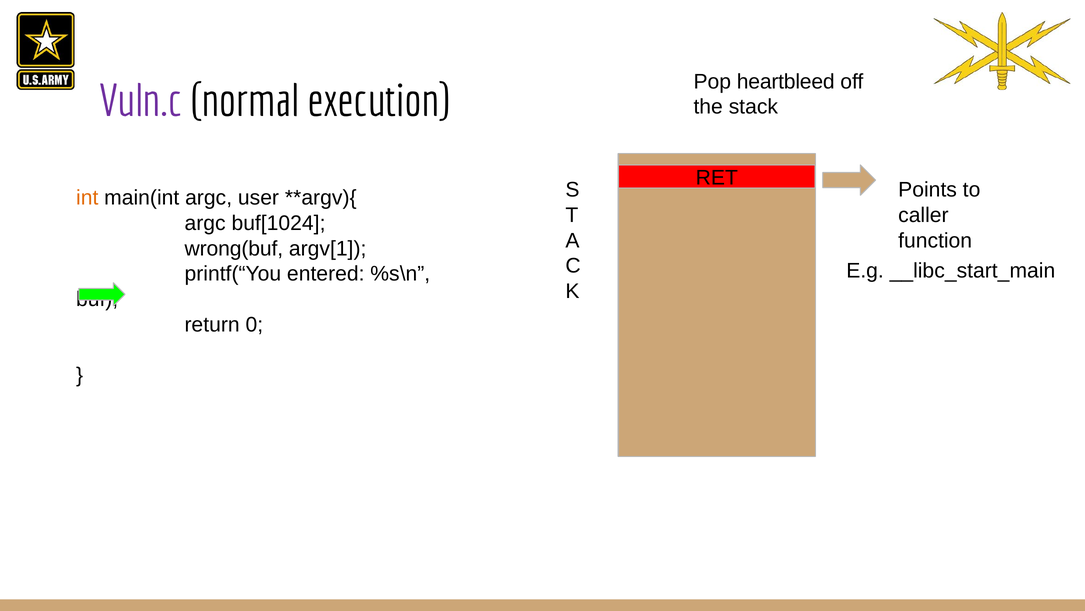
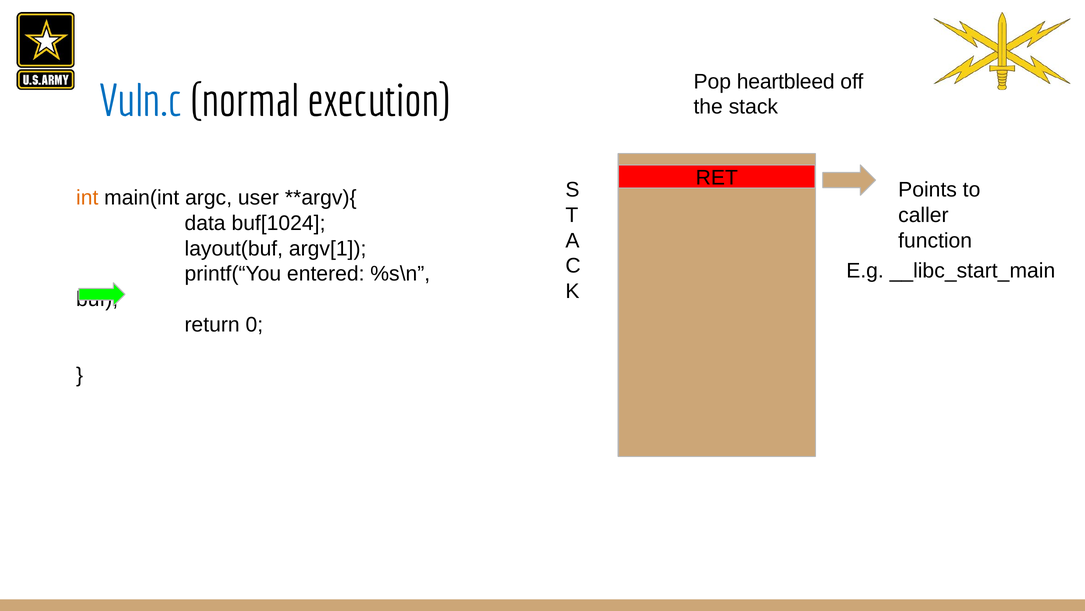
Vuln.c colour: purple -> blue
argc at (205, 223): argc -> data
wrong(buf: wrong(buf -> layout(buf
